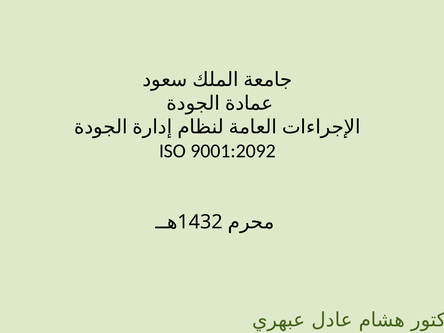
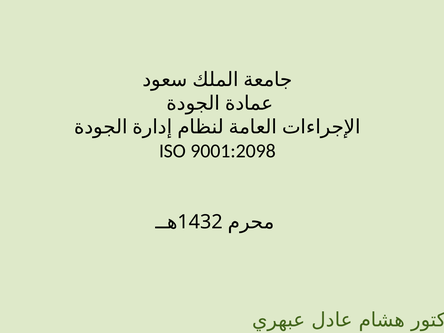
9001:2092: 9001:2092 -> 9001:2098
